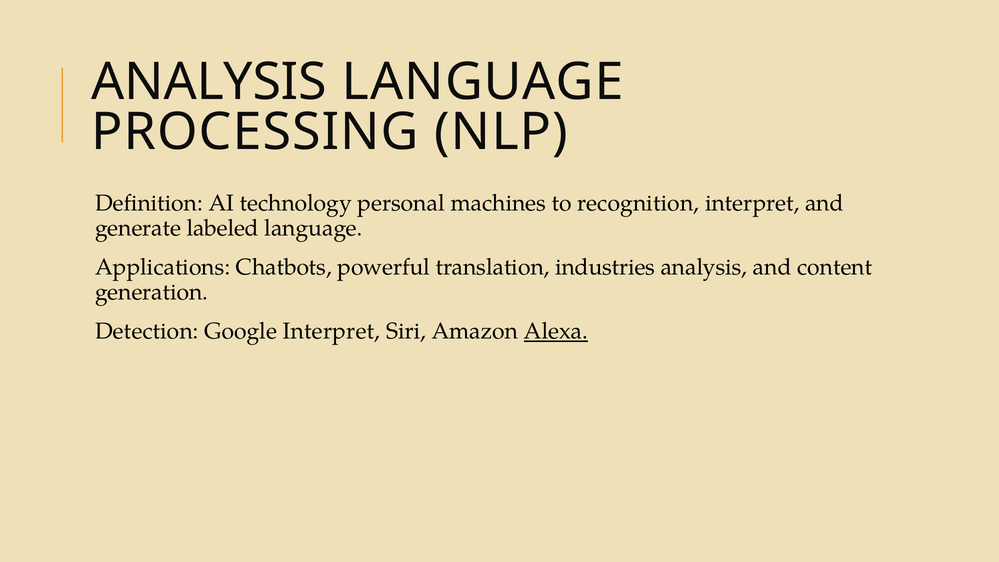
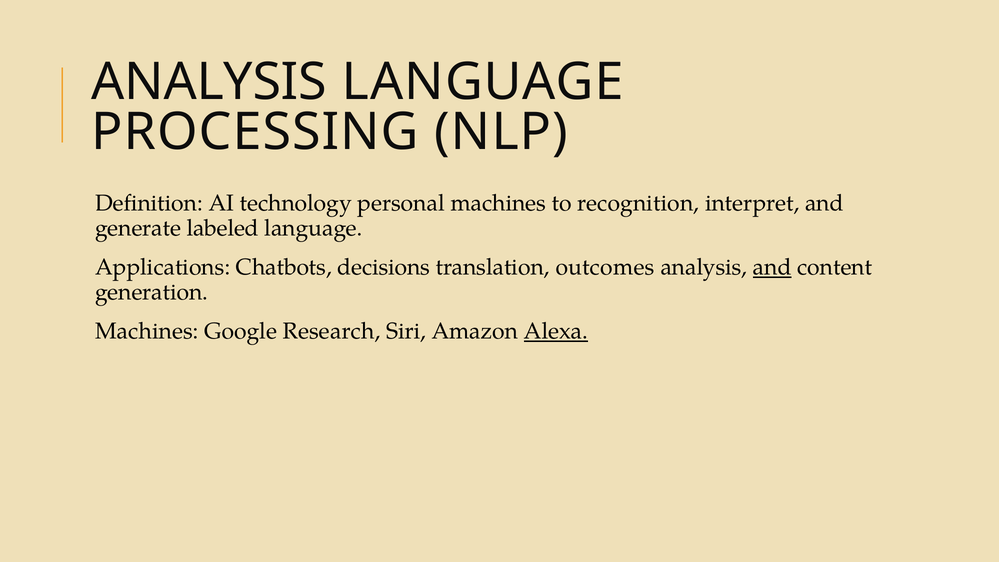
powerful: powerful -> decisions
industries: industries -> outcomes
and at (772, 267) underline: none -> present
Detection at (147, 331): Detection -> Machines
Google Interpret: Interpret -> Research
